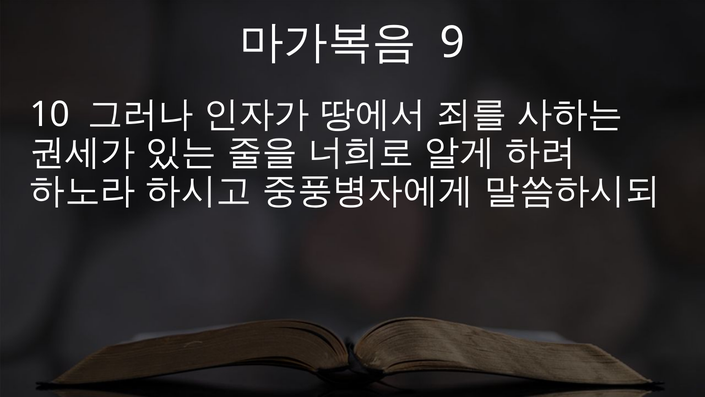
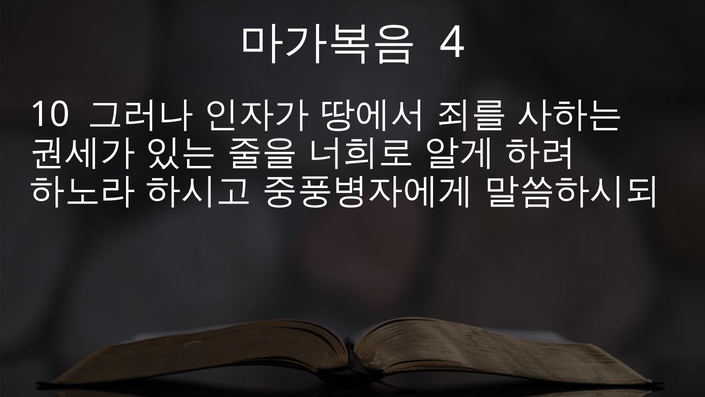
9: 9 -> 4
